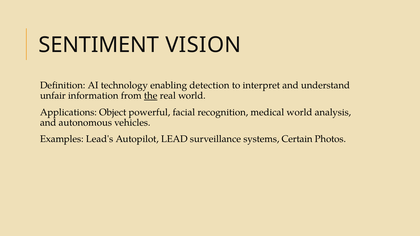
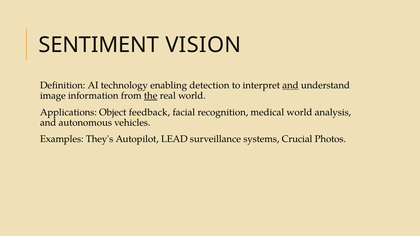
and at (290, 85) underline: none -> present
unfair: unfair -> image
powerful: powerful -> feedback
Lead's: Lead's -> They's
Certain: Certain -> Crucial
